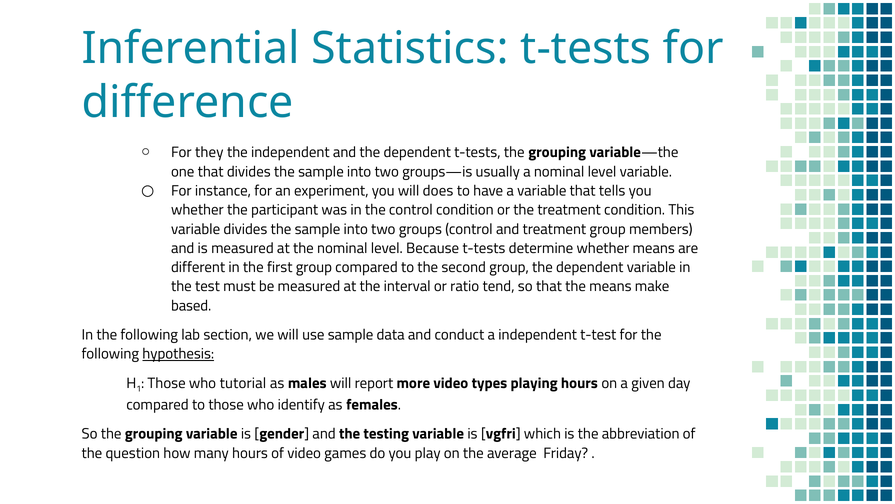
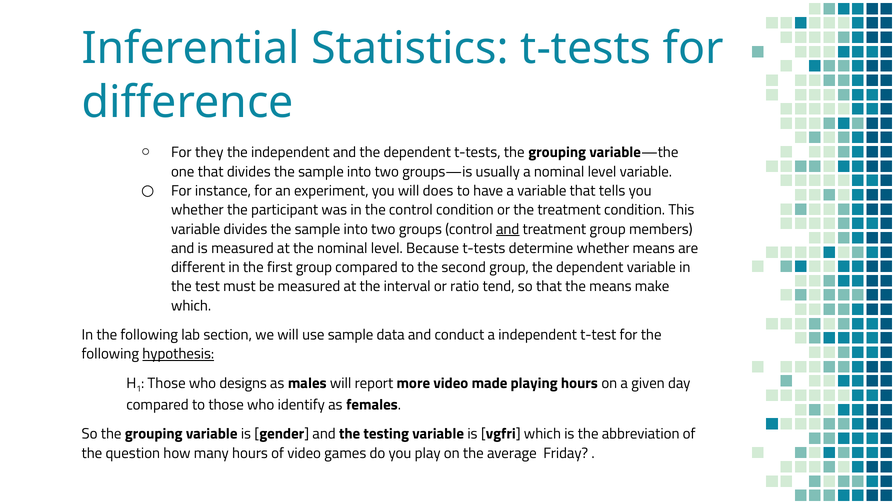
and at (508, 229) underline: none -> present
based at (191, 305): based -> which
tutorial: tutorial -> designs
types: types -> made
